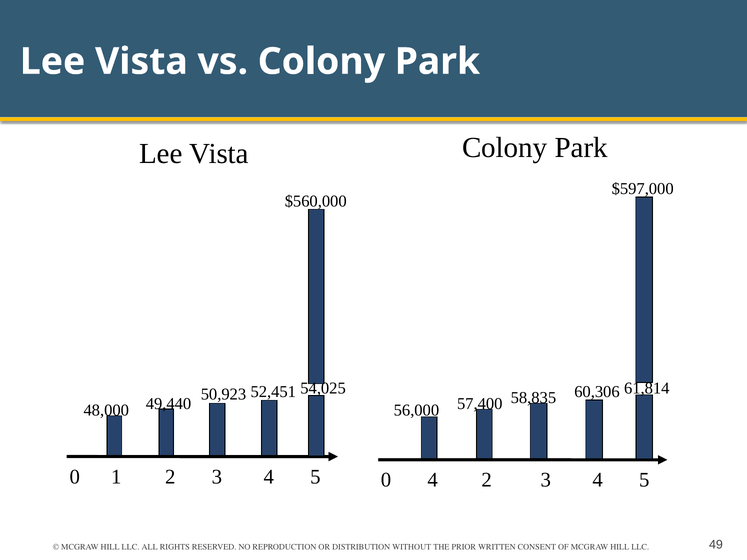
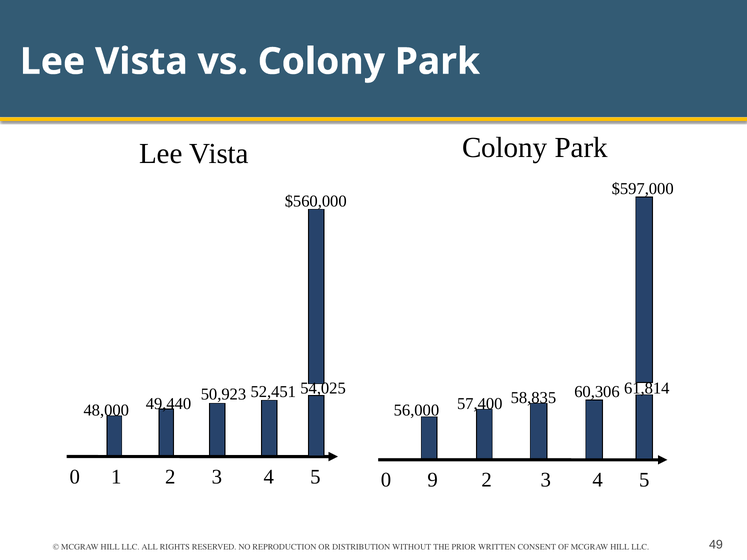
0 4: 4 -> 9
